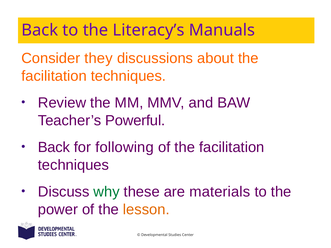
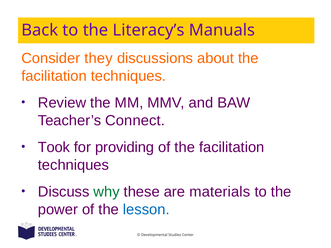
Powerful: Powerful -> Connect
Back at (54, 147): Back -> Took
following: following -> providing
lesson colour: orange -> blue
